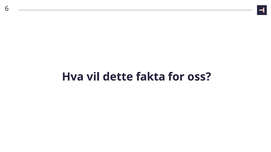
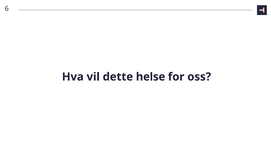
fakta: fakta -> helse
